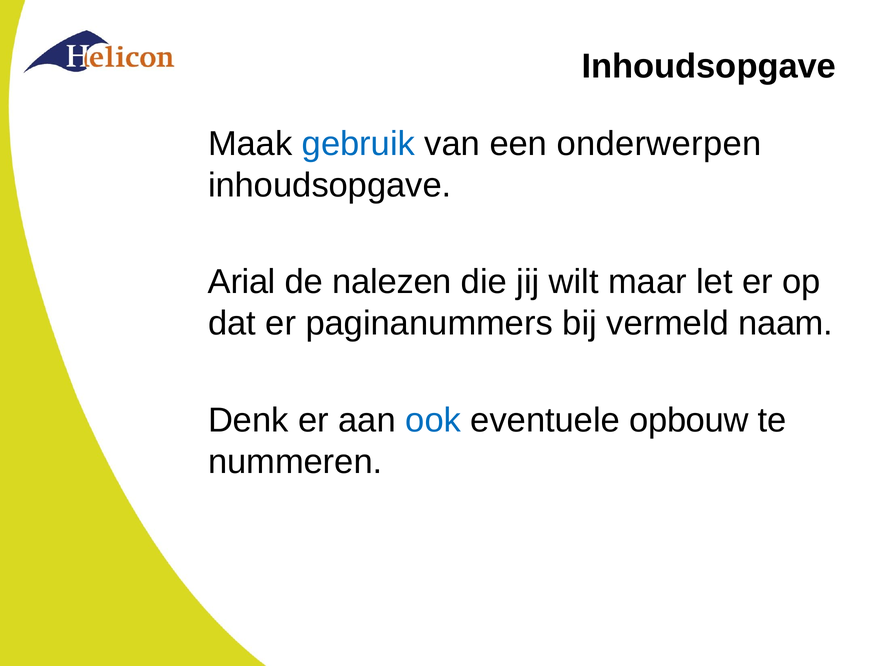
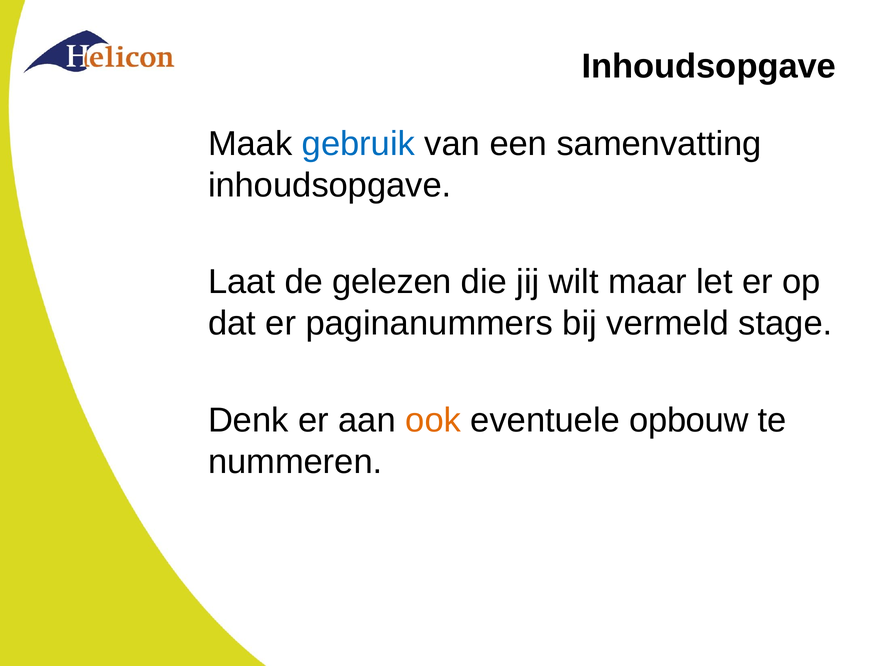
onderwerpen: onderwerpen -> samenvatting
Arial: Arial -> Laat
nalezen: nalezen -> gelezen
naam: naam -> stage
ook colour: blue -> orange
